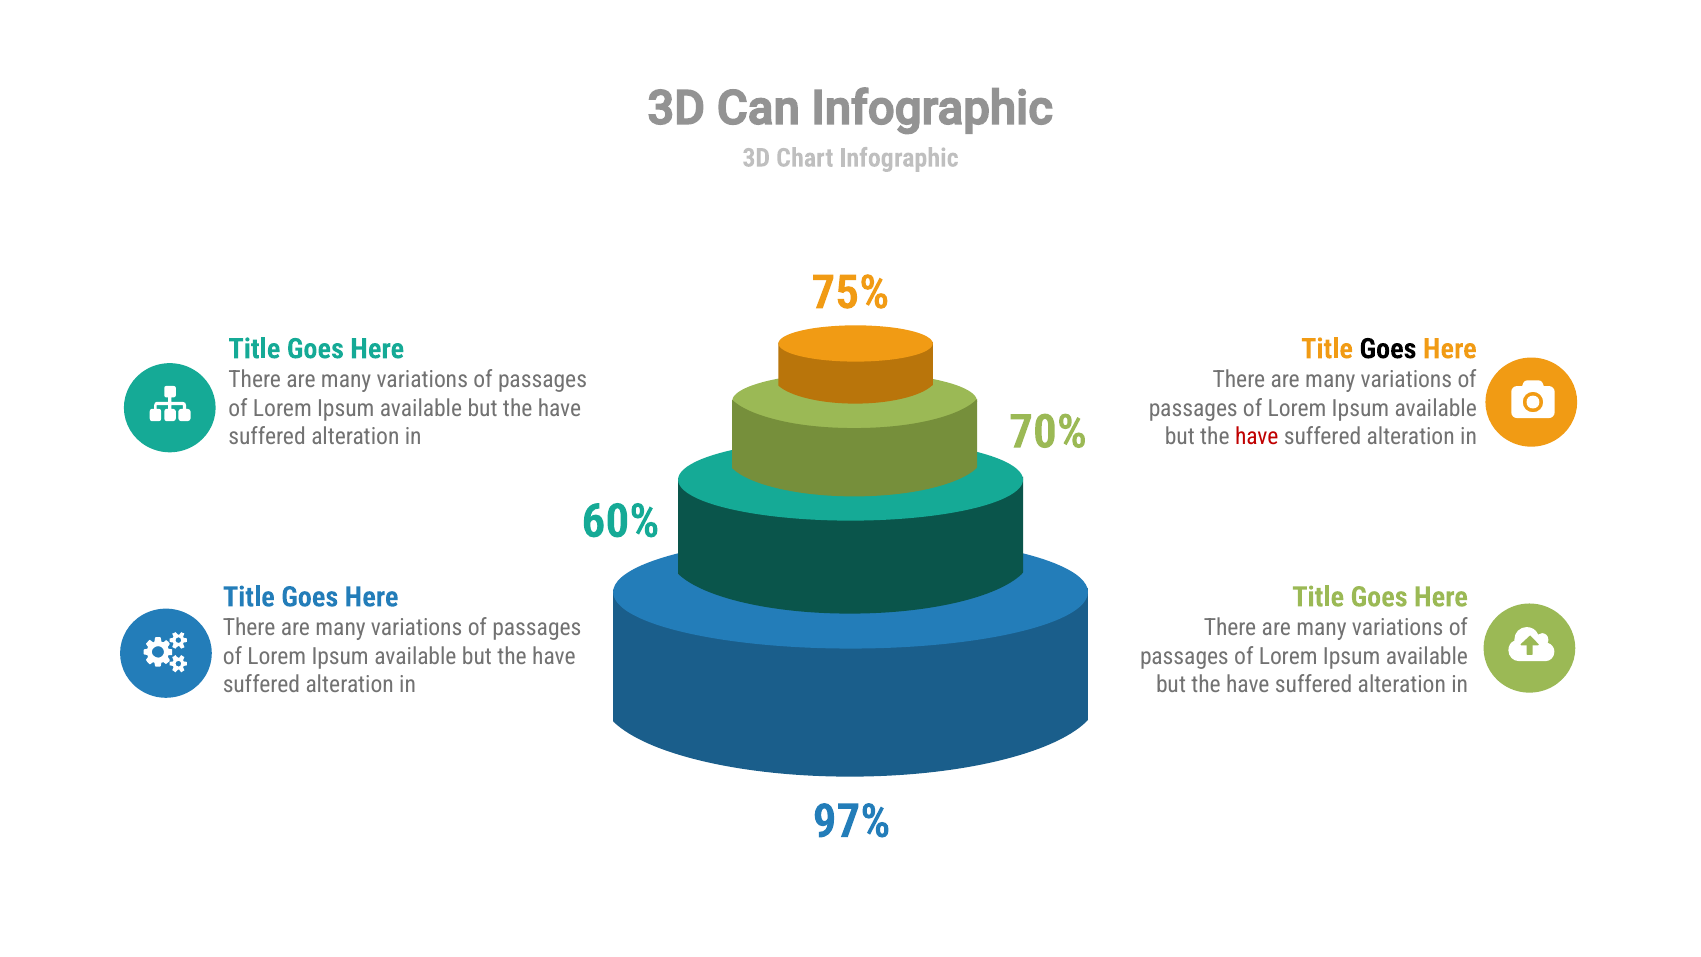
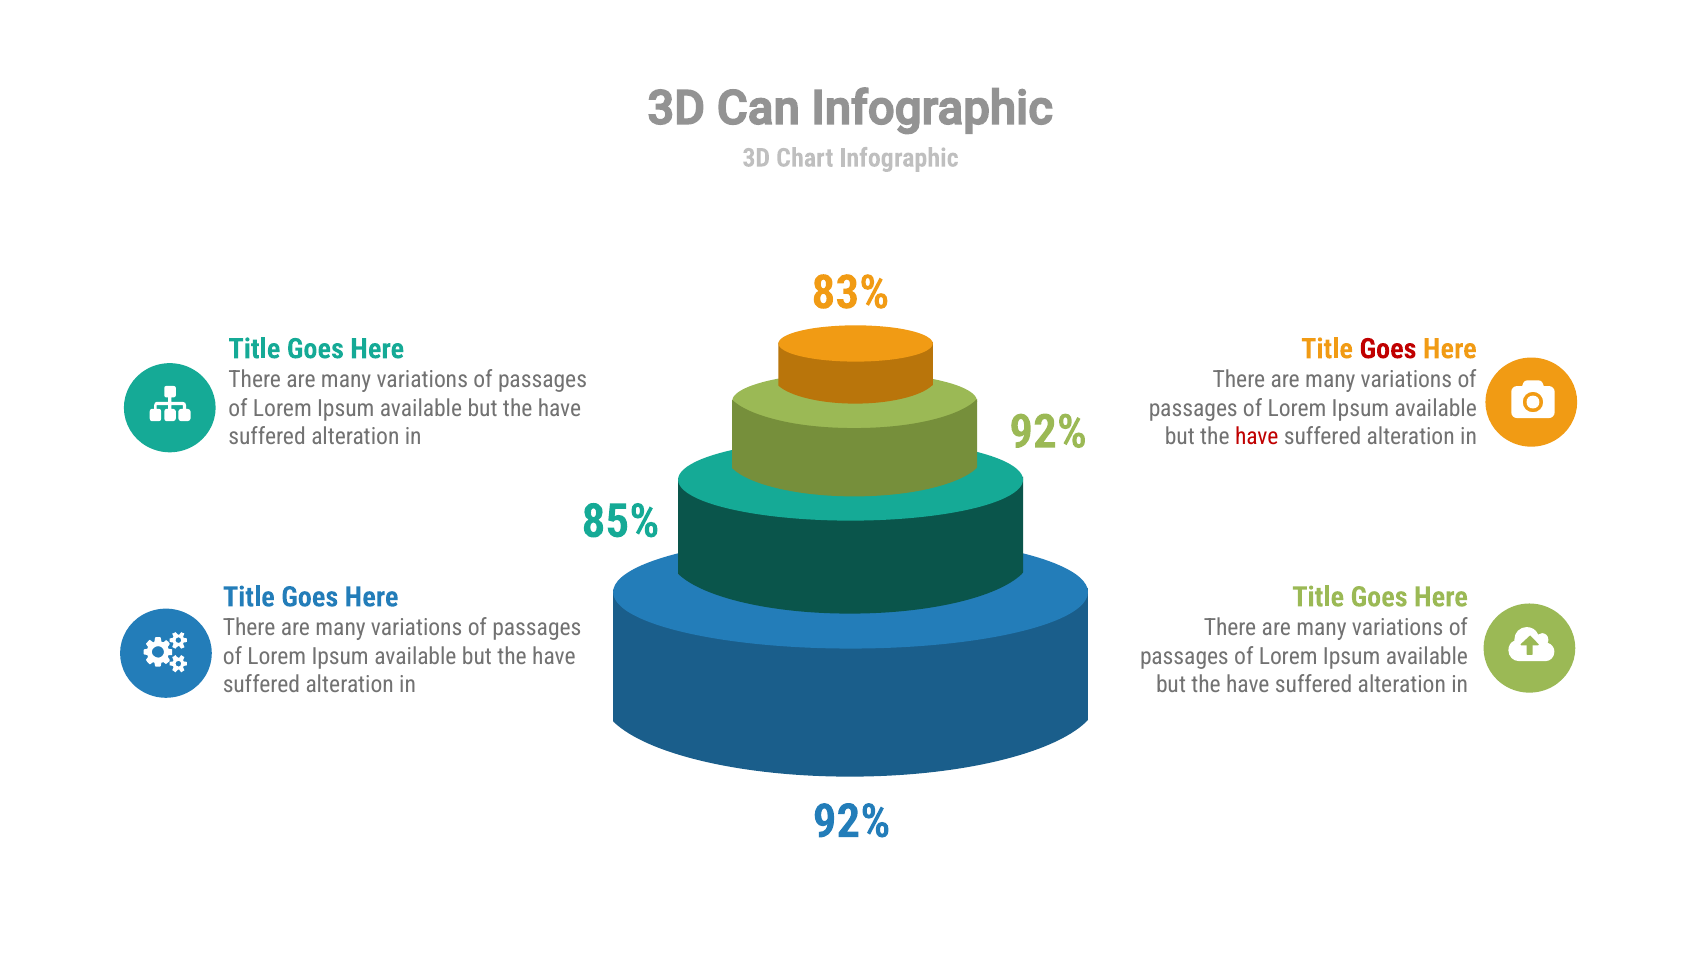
75%: 75% -> 83%
Goes at (1388, 349) colour: black -> red
70% at (1048, 432): 70% -> 92%
60%: 60% -> 85%
97% at (852, 821): 97% -> 92%
